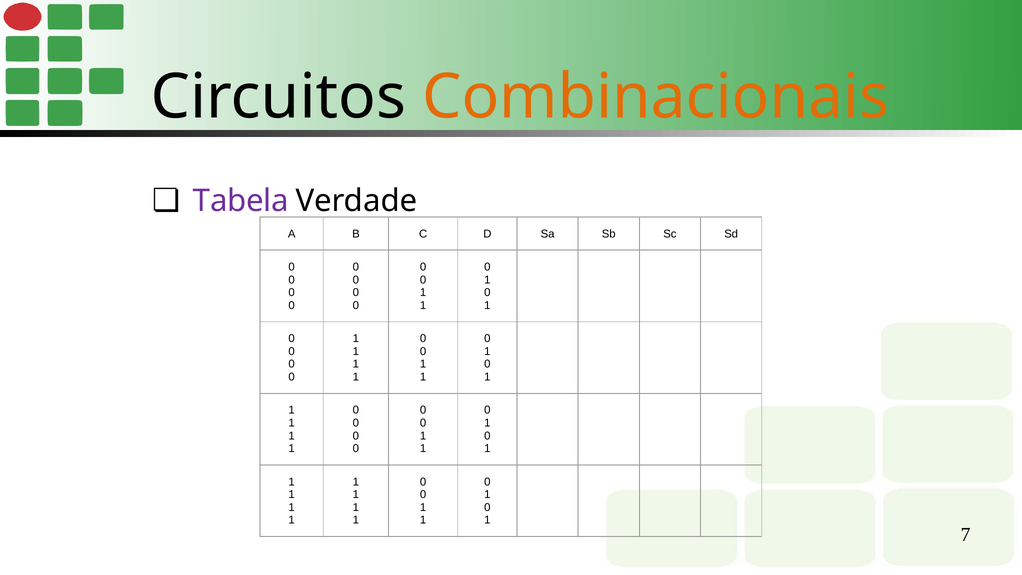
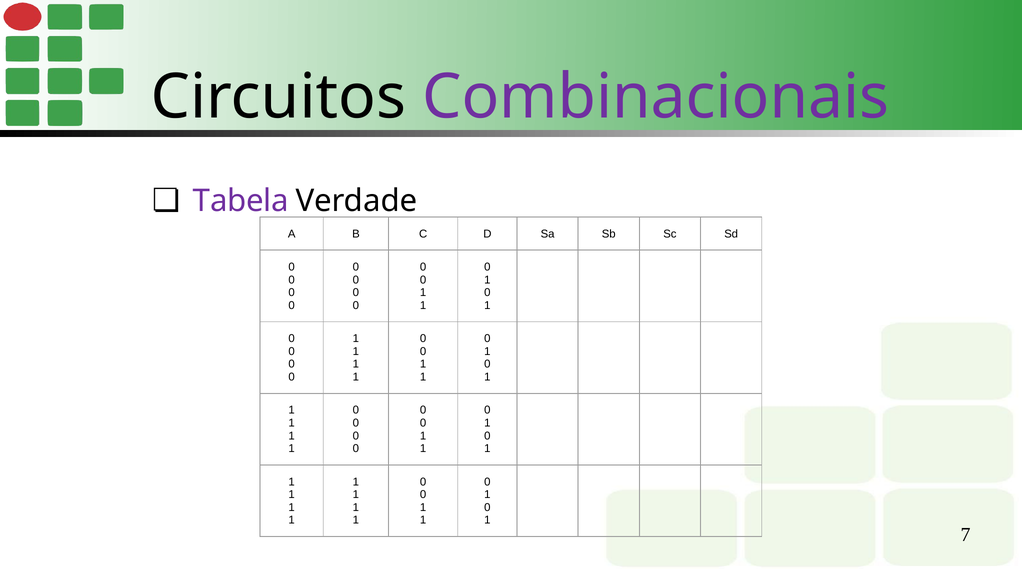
Combinacionais colour: orange -> purple
